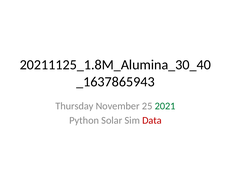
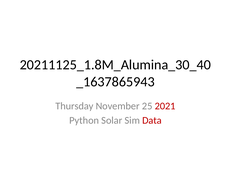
2021 colour: green -> red
